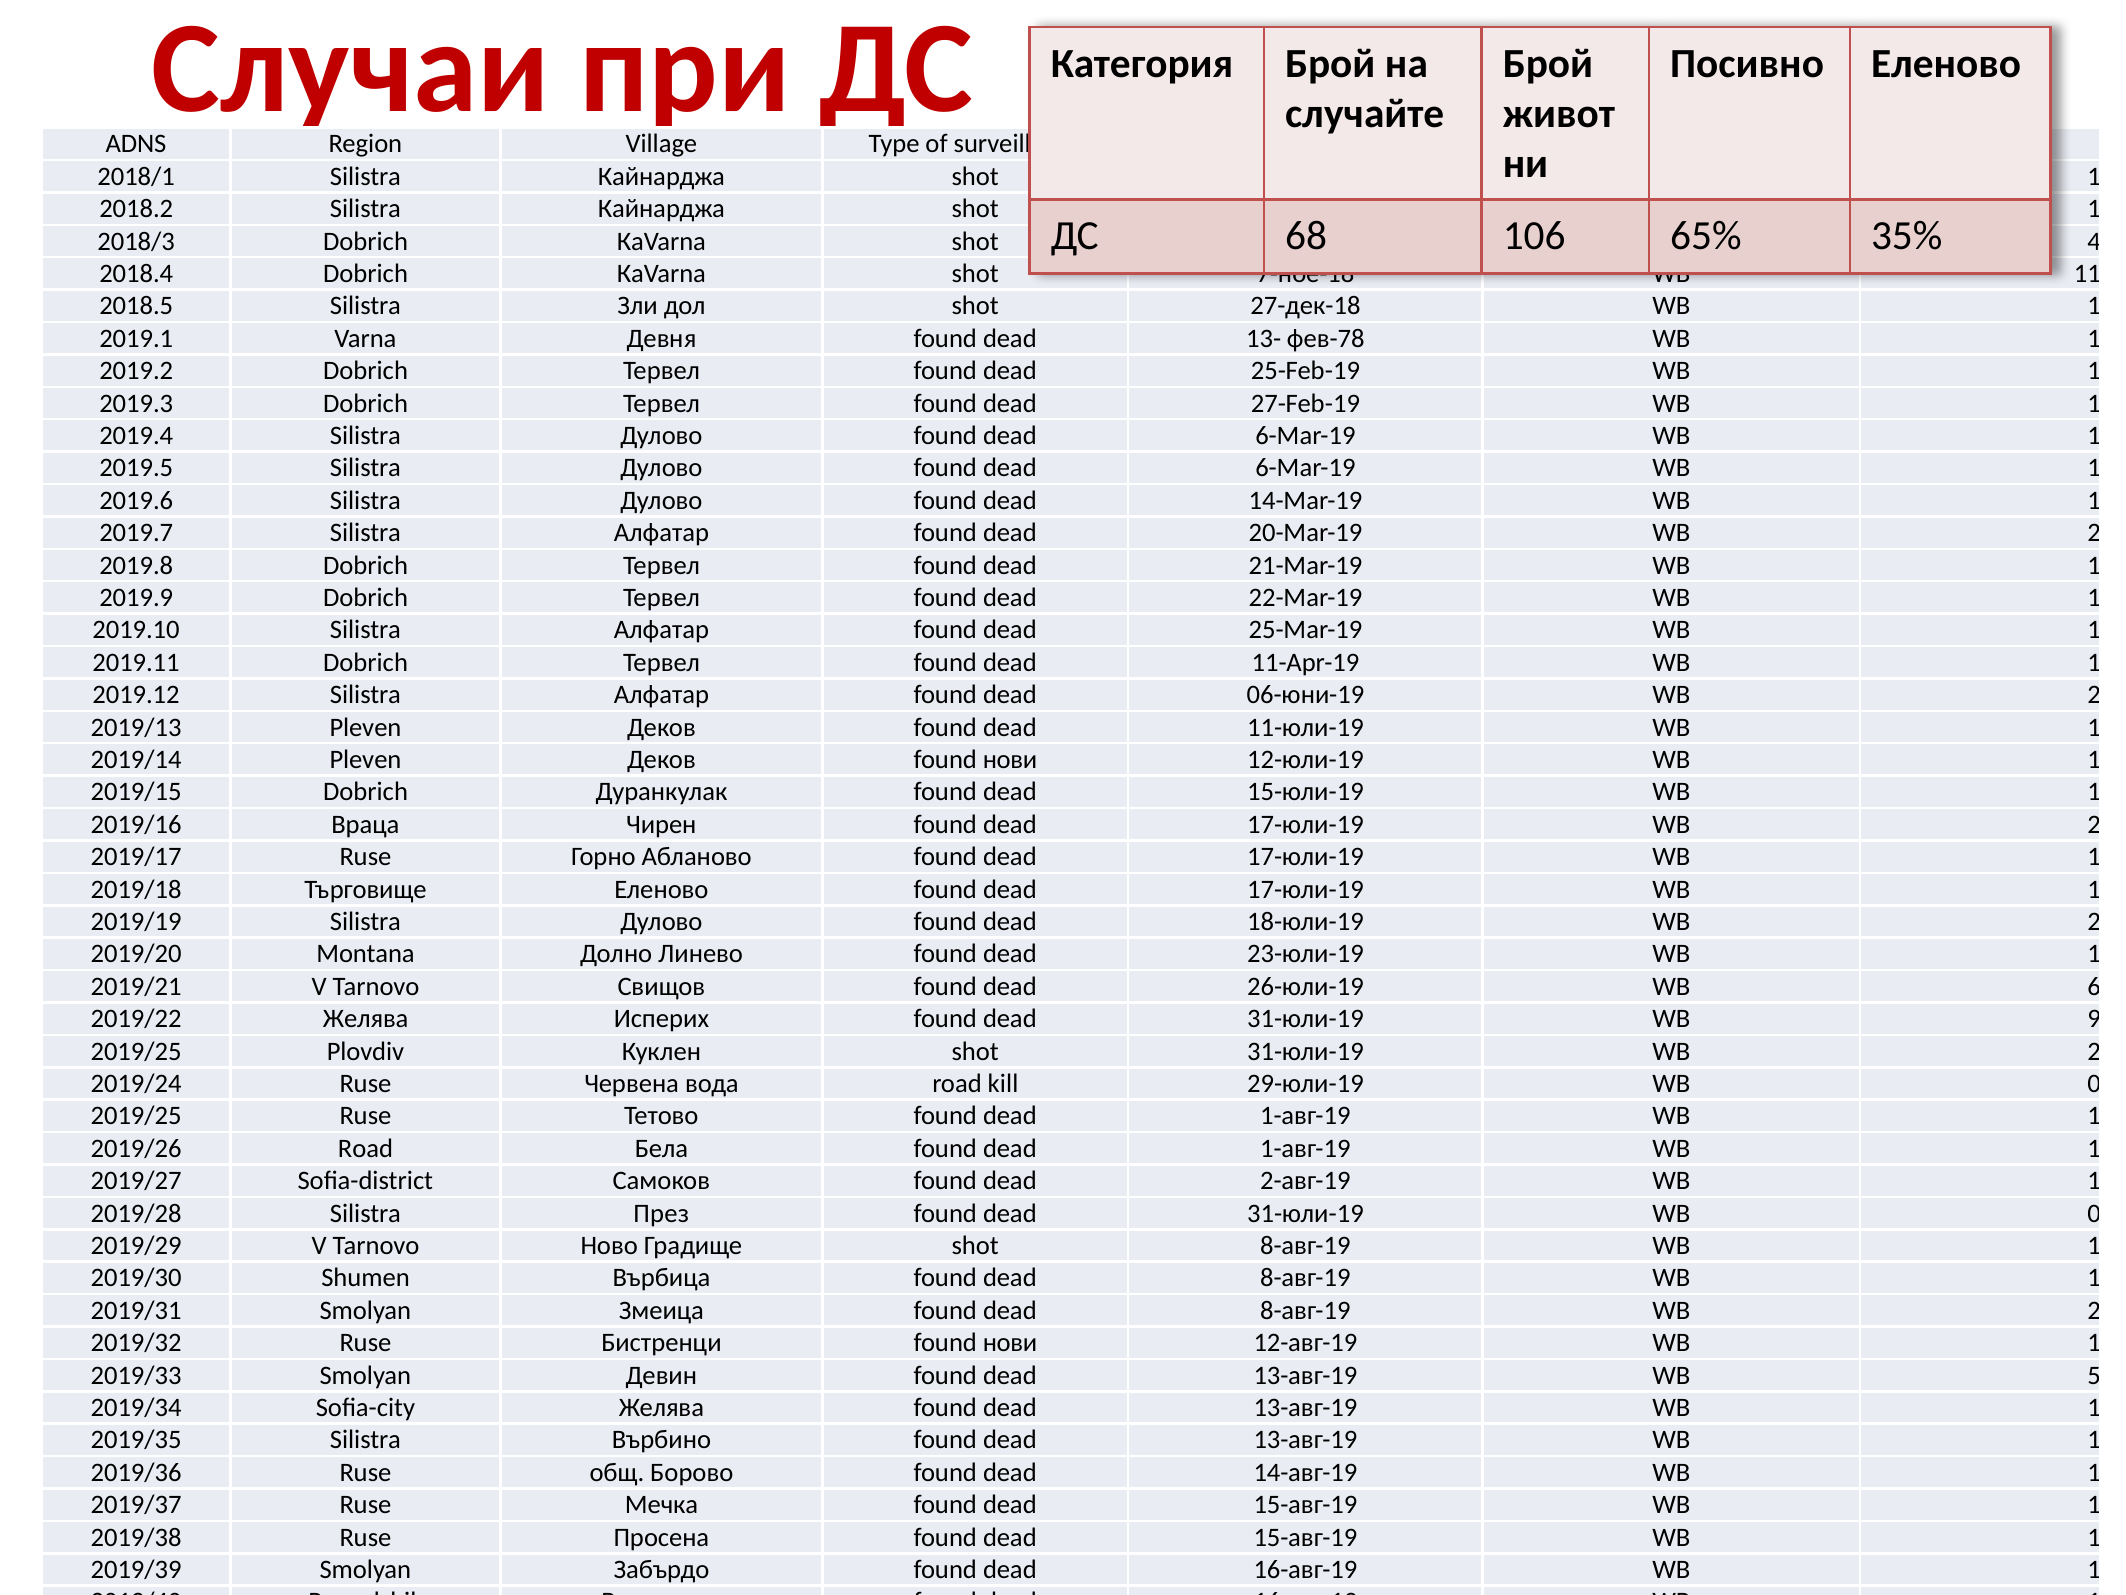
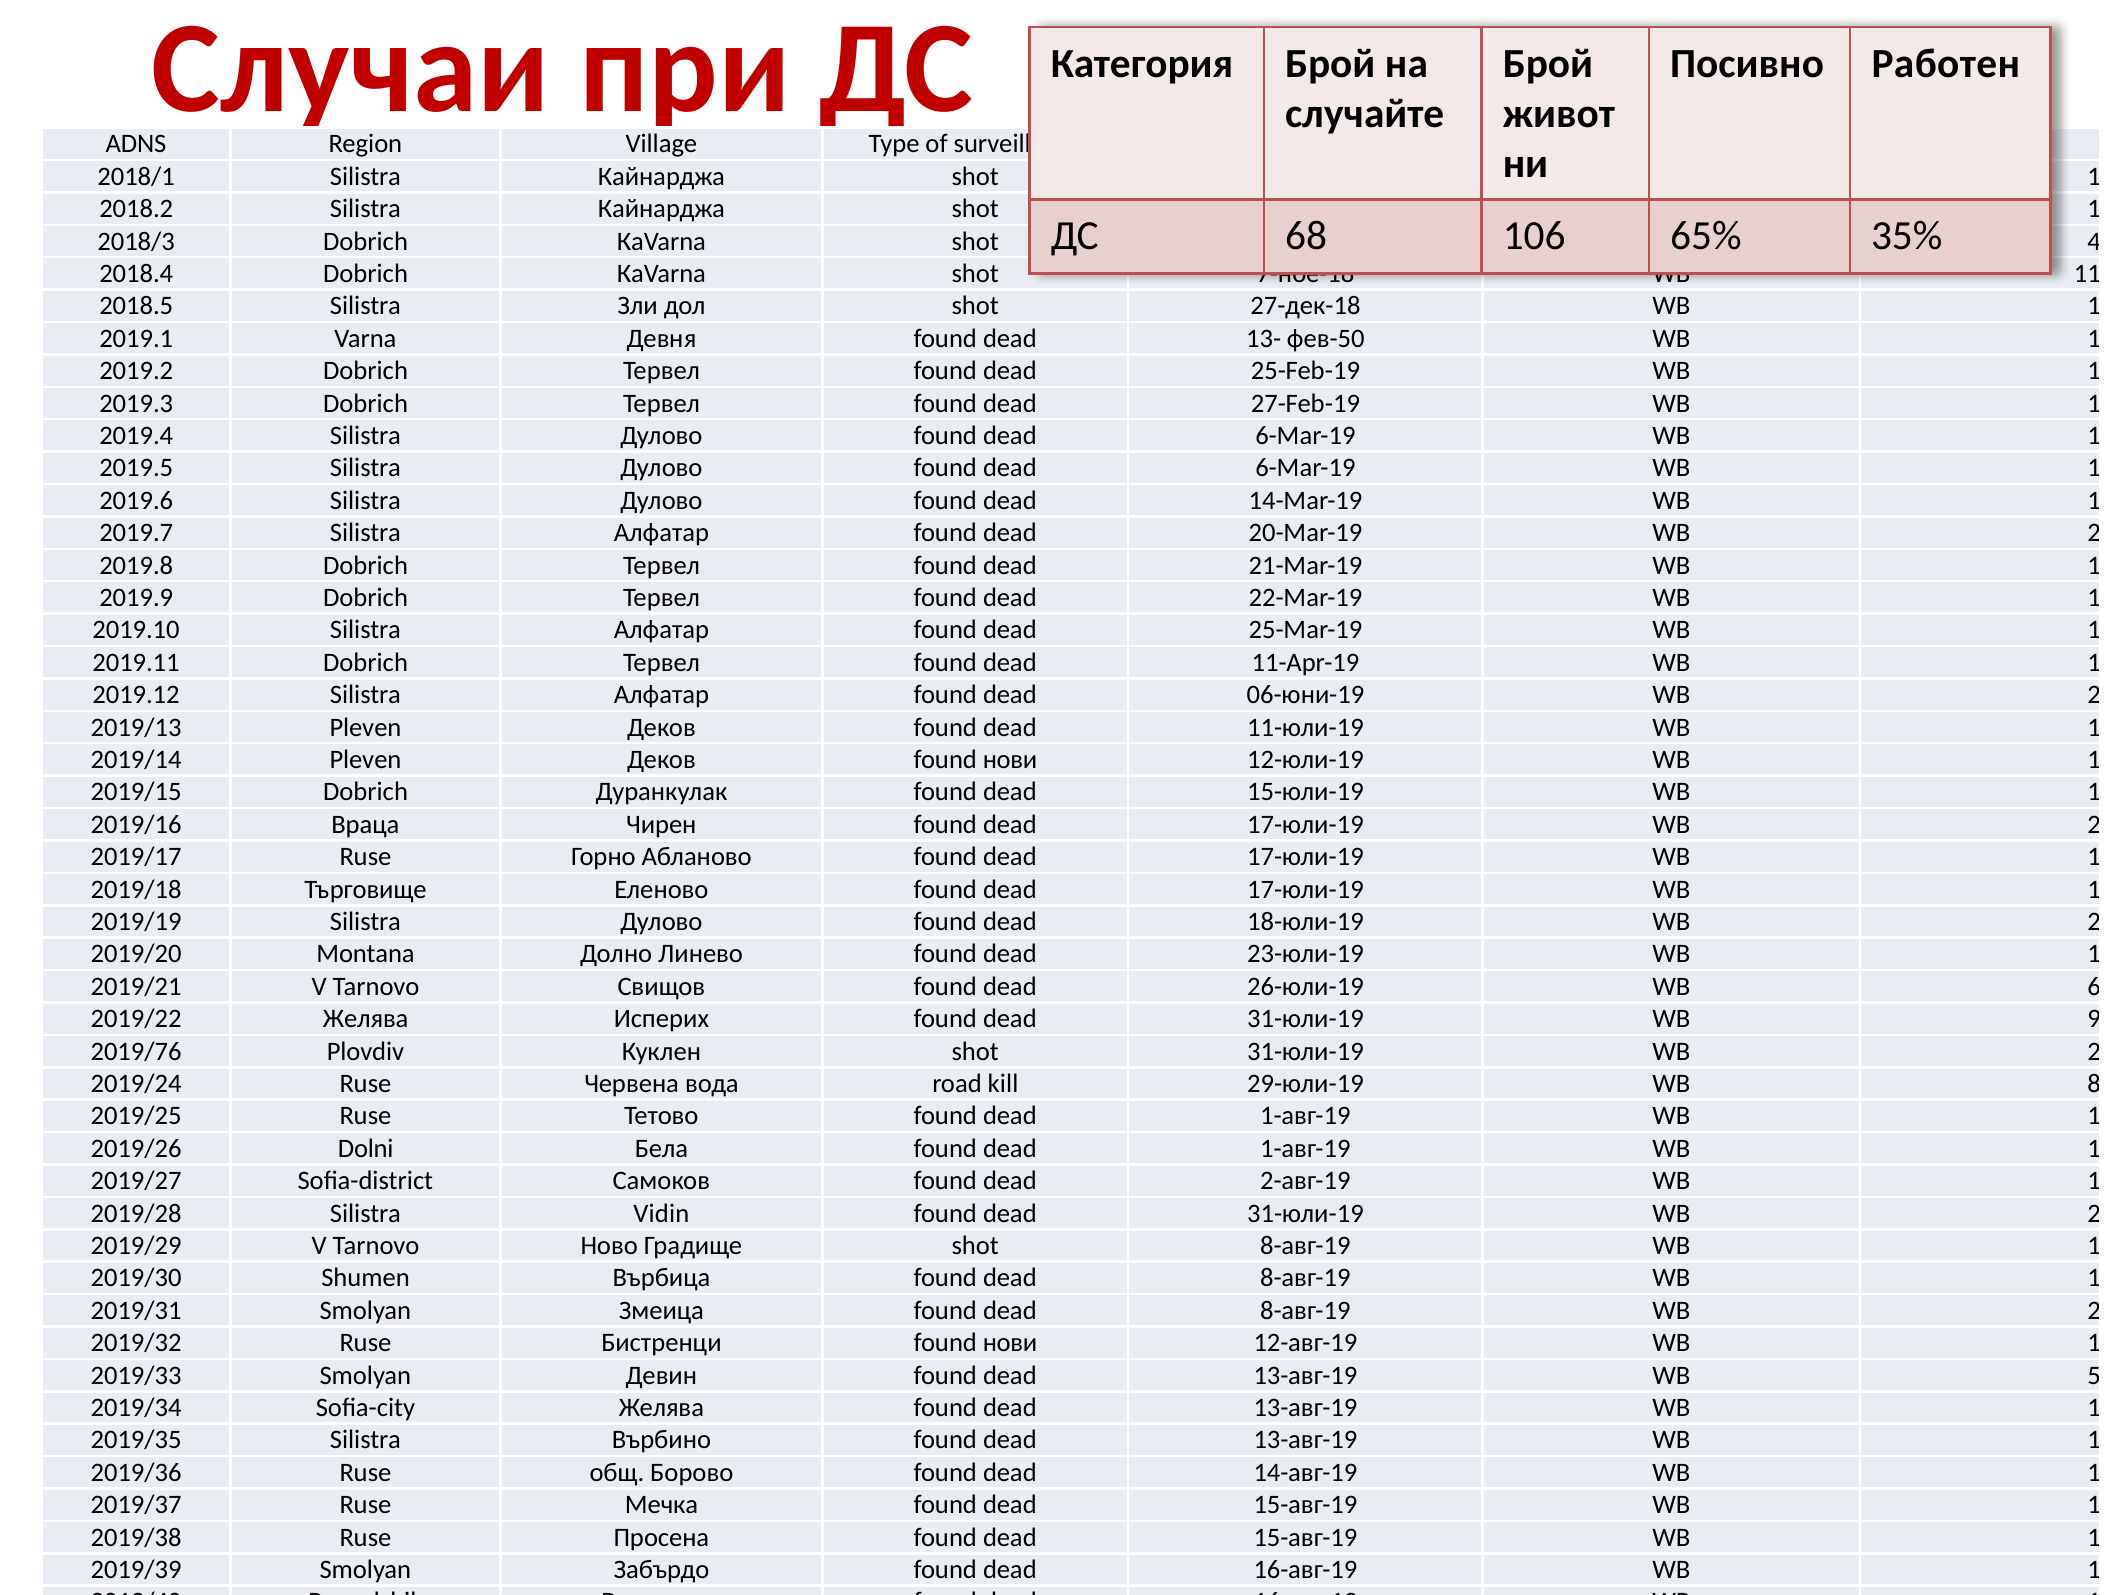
Посивно Еленово: Еленово -> Работен
фев-78: фев-78 -> фев-50
2019/25 at (136, 1051): 2019/25 -> 2019/76
29-юли-19 WB 0: 0 -> 8
2019/26 Road: Road -> Dolni
Silistra През: През -> Vidin
dead 31-юли-19 WB 0: 0 -> 2
